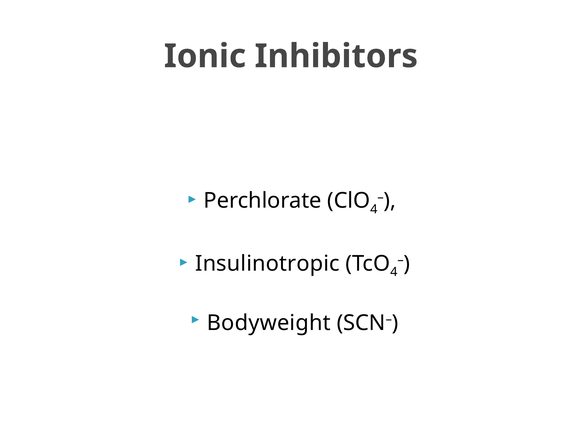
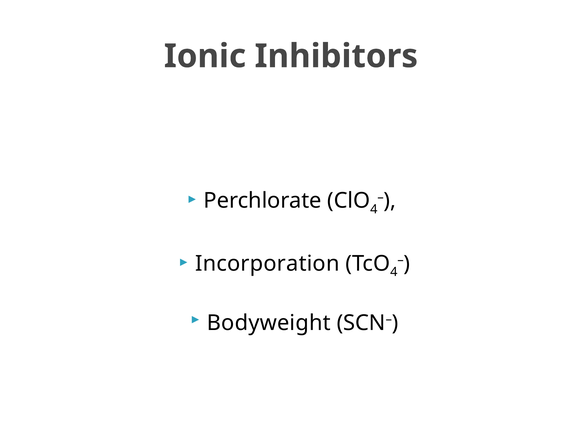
Insulinotropic: Insulinotropic -> Incorporation
